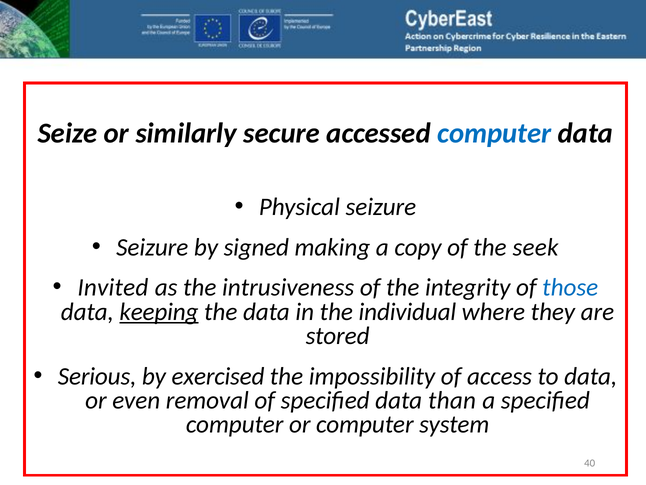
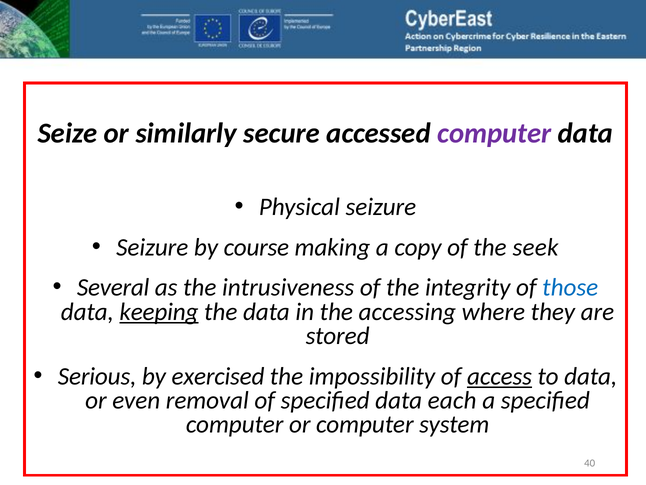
computer at (494, 133) colour: blue -> purple
signed: signed -> course
Invited: Invited -> Several
individual: individual -> accessing
access underline: none -> present
than: than -> each
